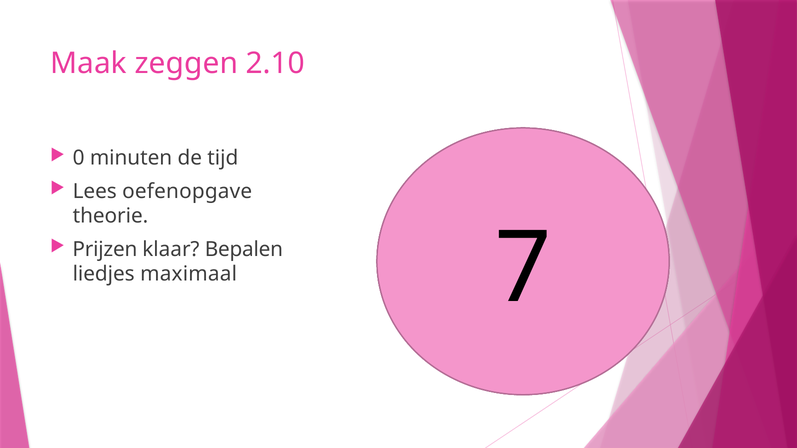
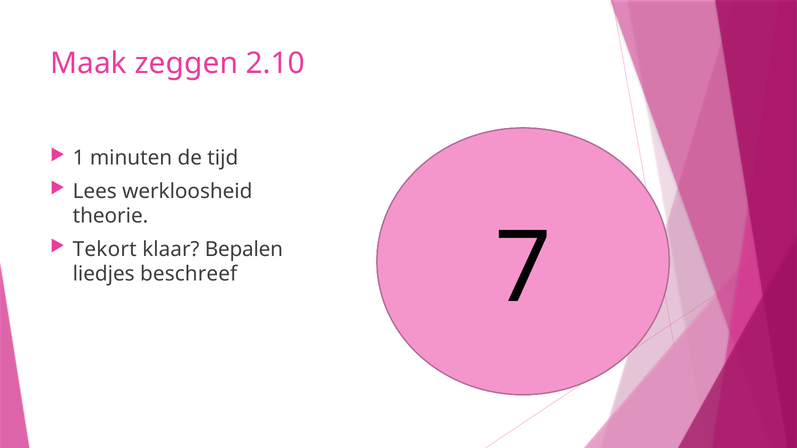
0: 0 -> 1
oefenopgave: oefenopgave -> werkloosheid
Prijzen: Prijzen -> Tekort
maximaal: maximaal -> beschreef
